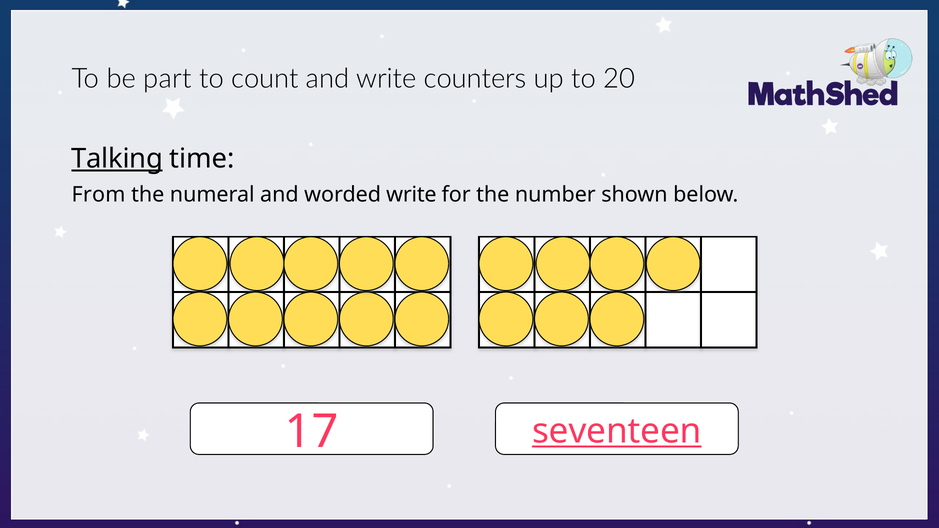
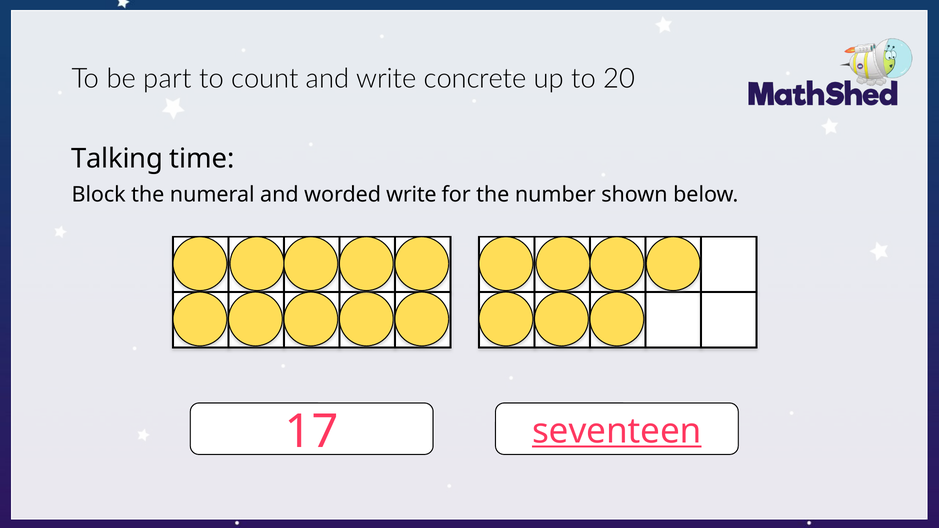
counters: counters -> concrete
Talking underline: present -> none
From: From -> Block
